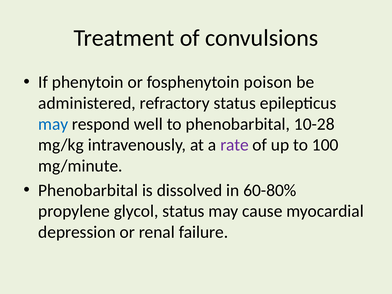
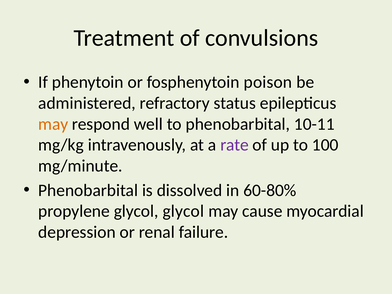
may at (53, 124) colour: blue -> orange
10-28: 10-28 -> 10-11
glycol status: status -> glycol
